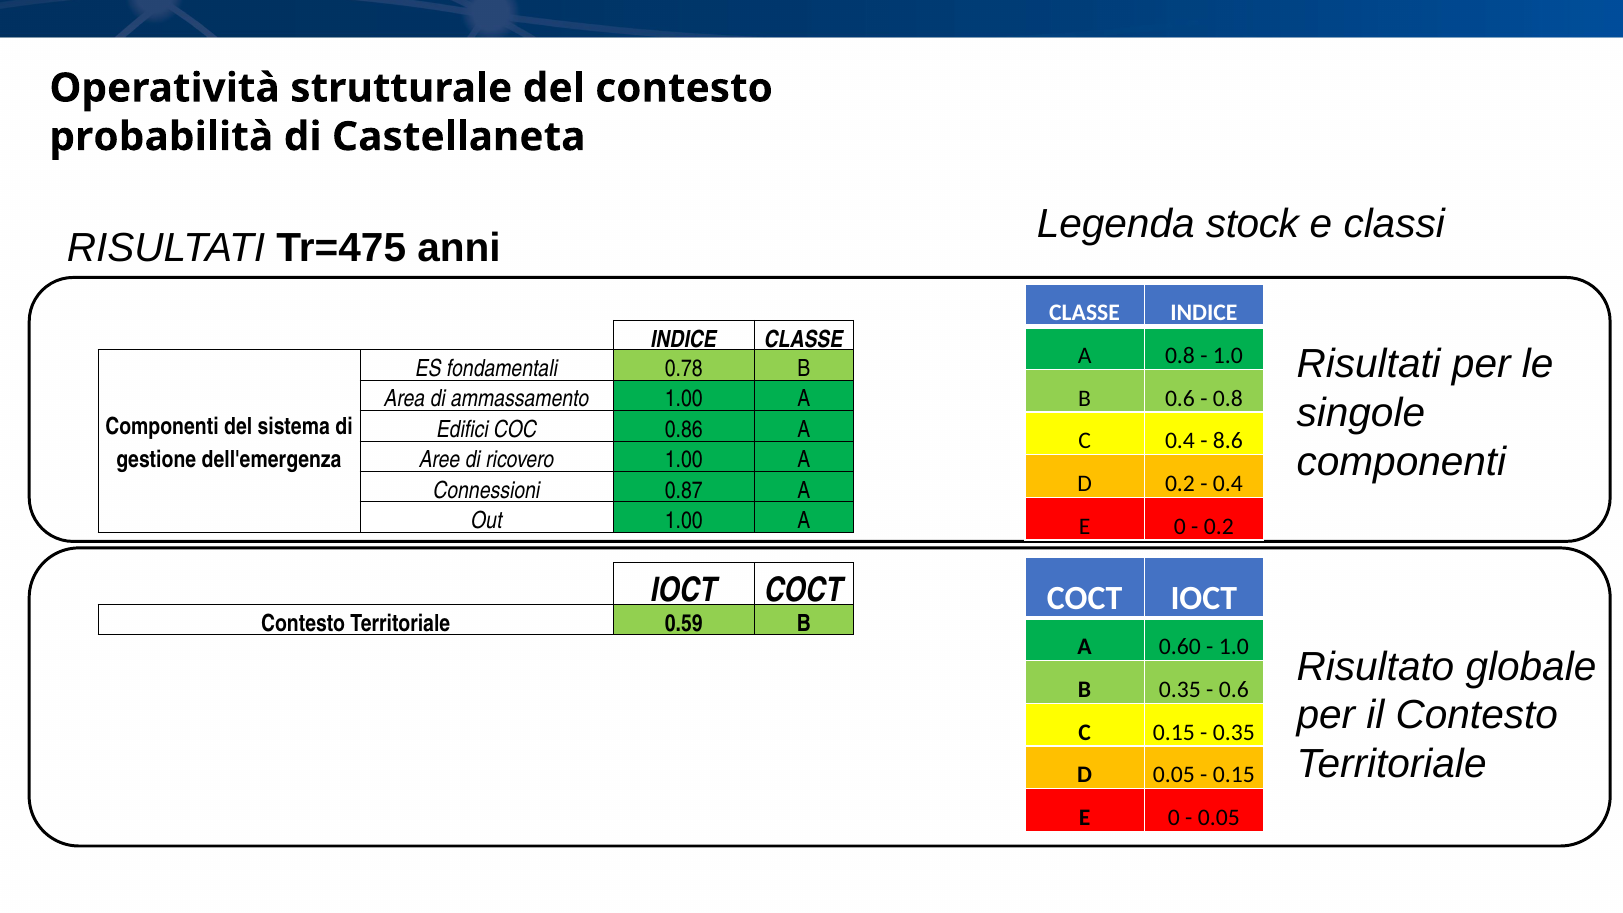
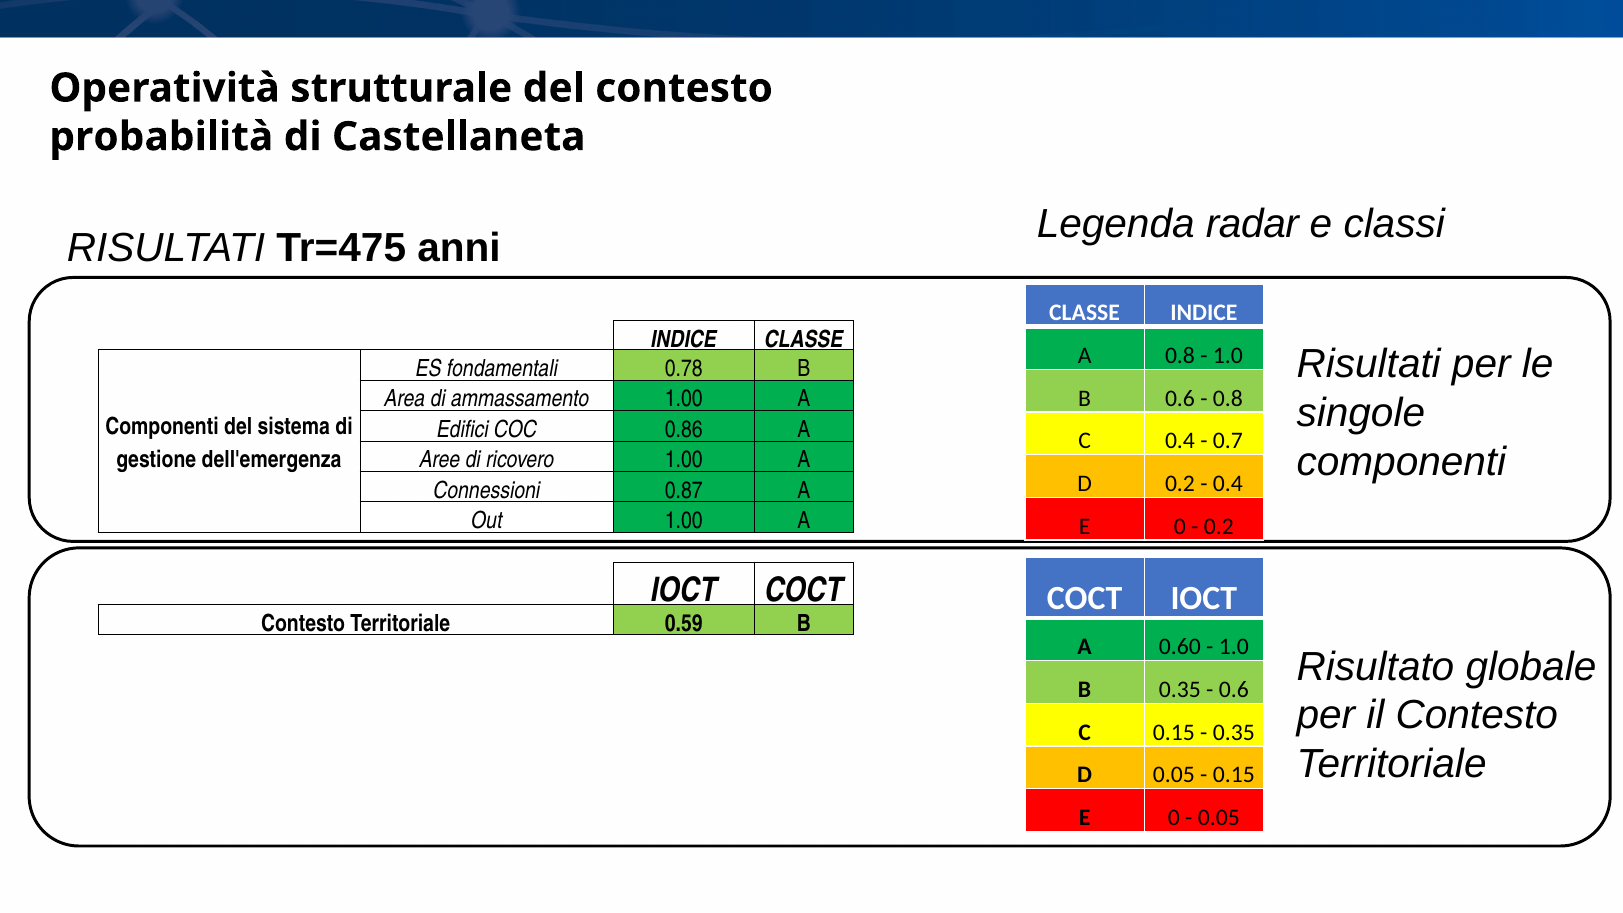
stock: stock -> radar
8.6: 8.6 -> 0.7
